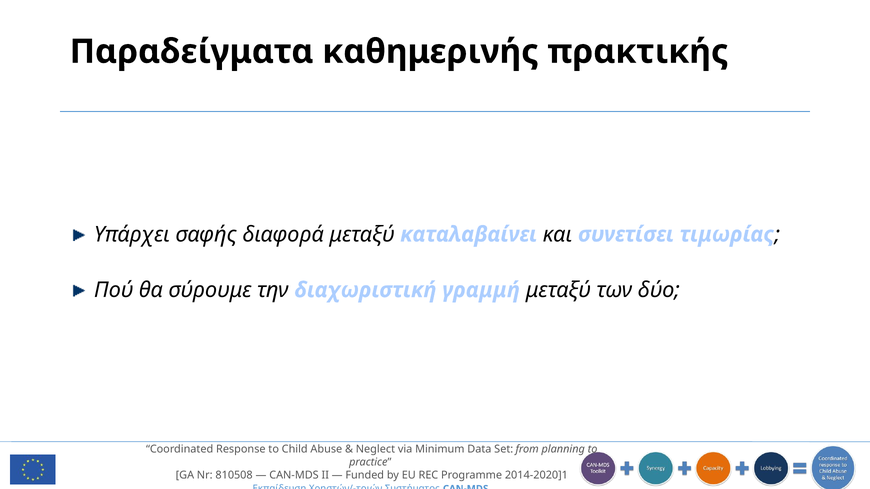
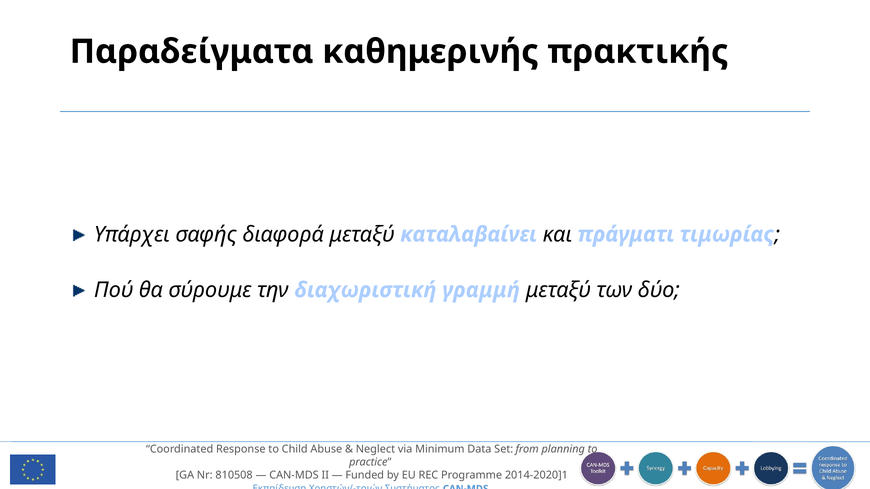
και συνετίσει: συνετίσει -> πράγματι
